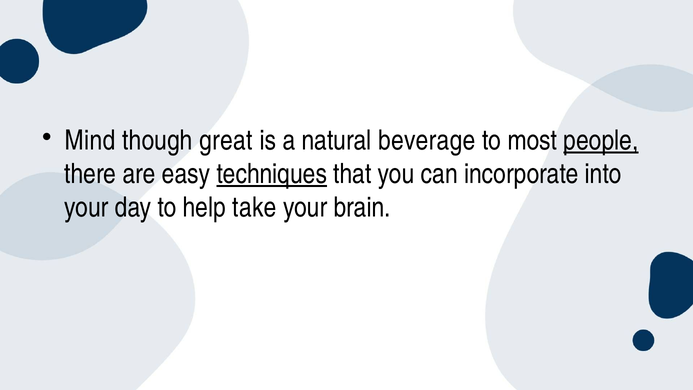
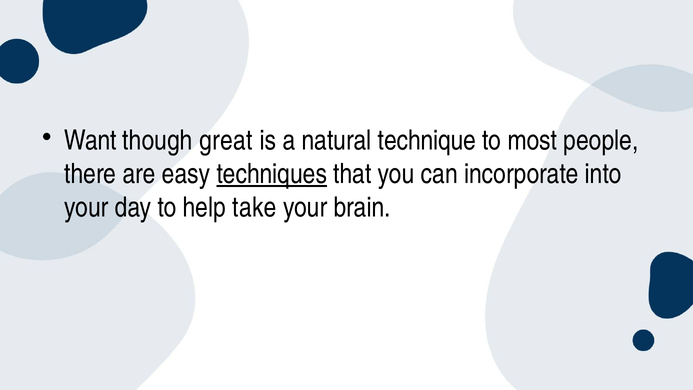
Mind: Mind -> Want
beverage: beverage -> technique
people underline: present -> none
